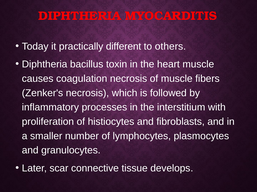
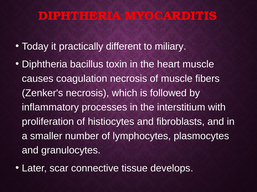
others: others -> miliary
